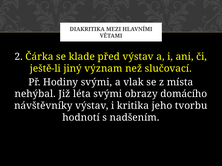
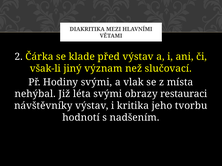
ještě-li: ještě-li -> však-li
domácího: domácího -> restauraci
